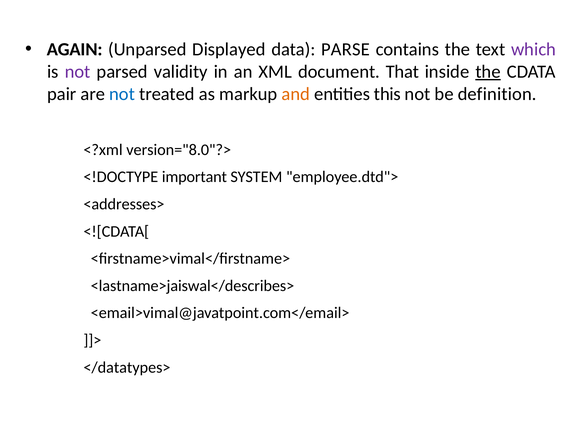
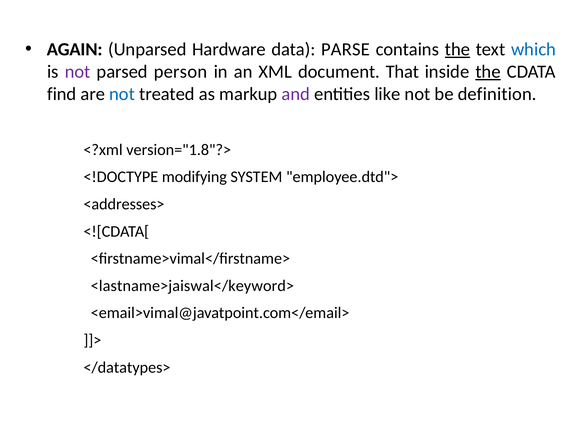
Displayed: Displayed -> Hardware
the at (457, 49) underline: none -> present
which colour: purple -> blue
validity: validity -> person
pair: pair -> find
and colour: orange -> purple
this: this -> like
version="8.0"?>: version="8.0"?> -> version="1.8"?>
important: important -> modifying
<lastname>jaiswal</describes>: <lastname>jaiswal</describes> -> <lastname>jaiswal</keyword>
